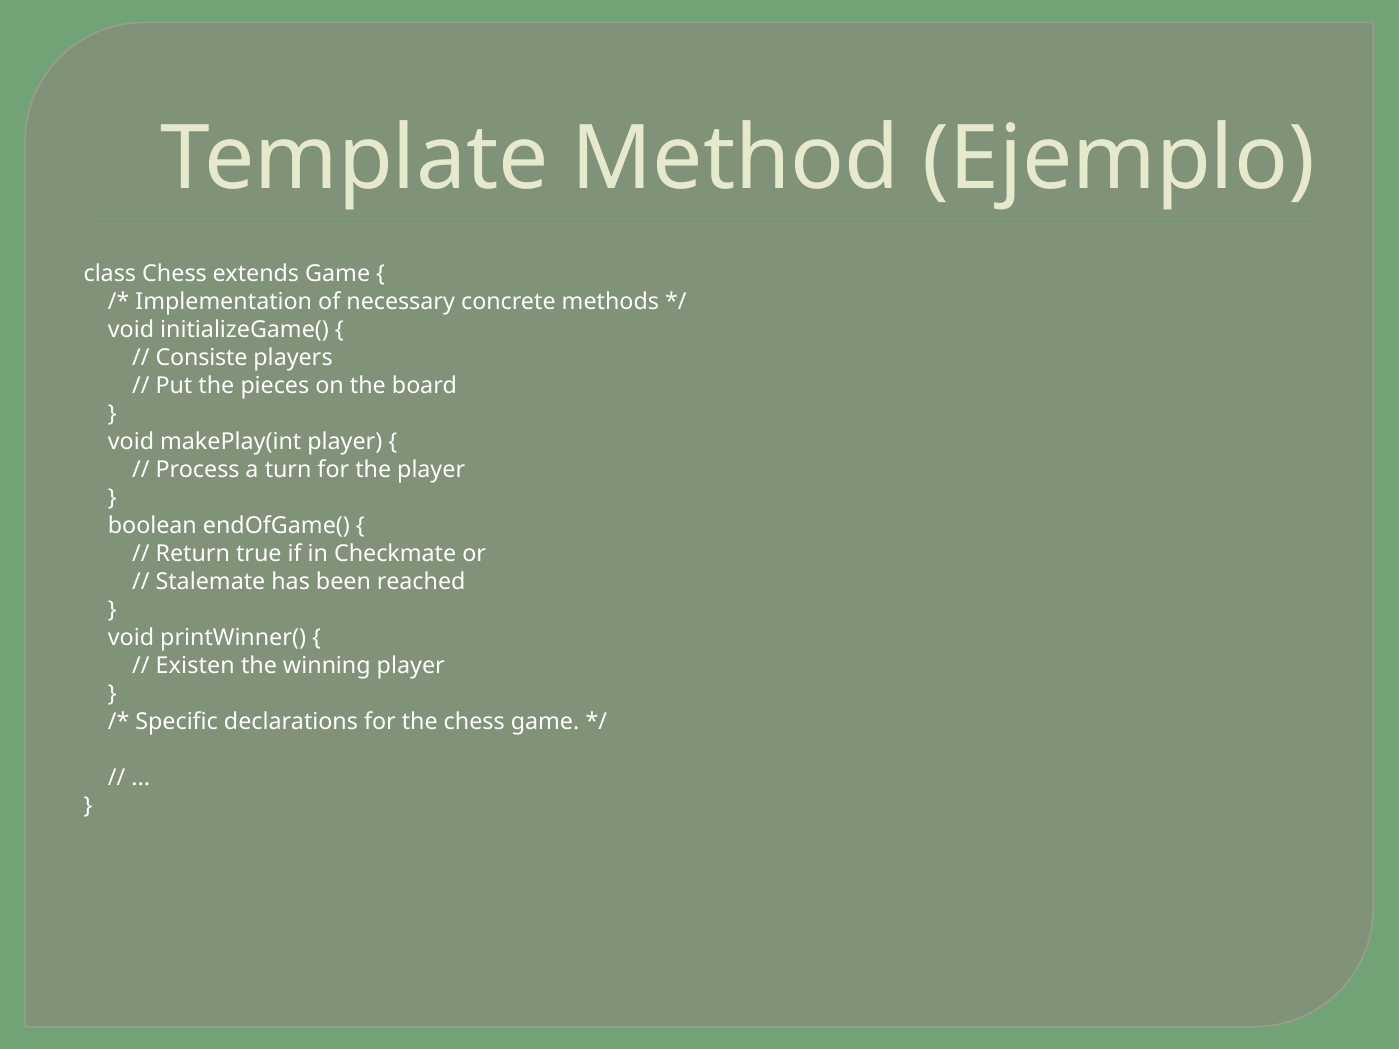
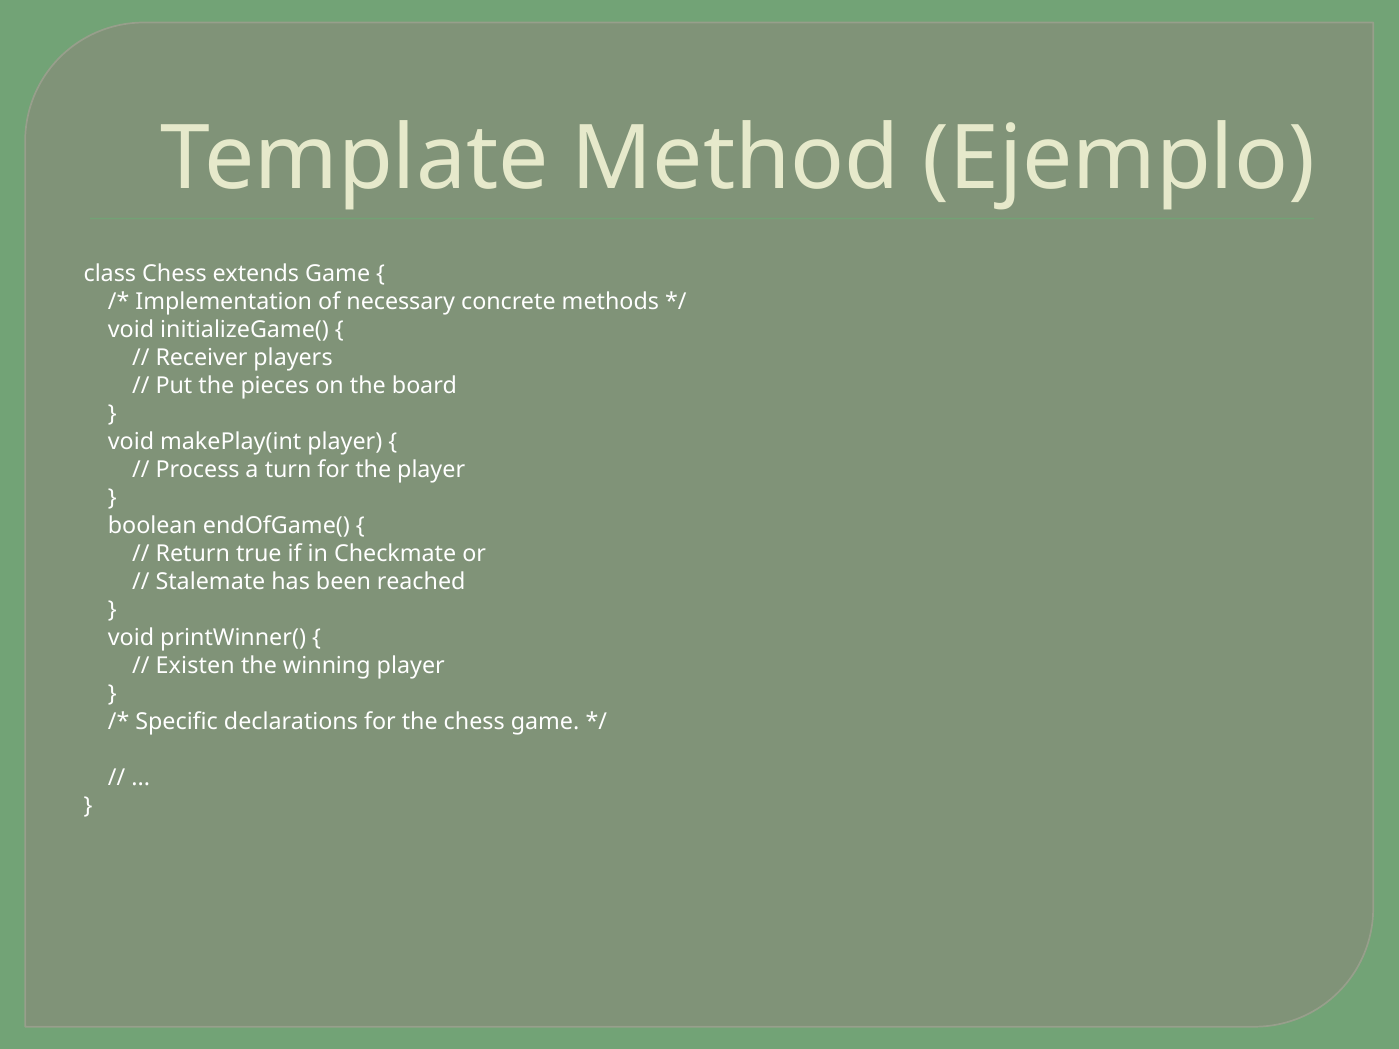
Consiste: Consiste -> Receiver
